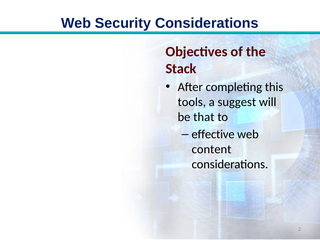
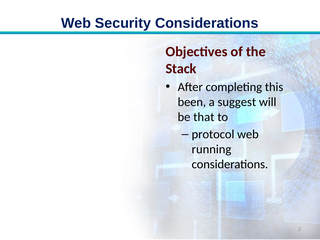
tools: tools -> been
effective: effective -> protocol
content: content -> running
